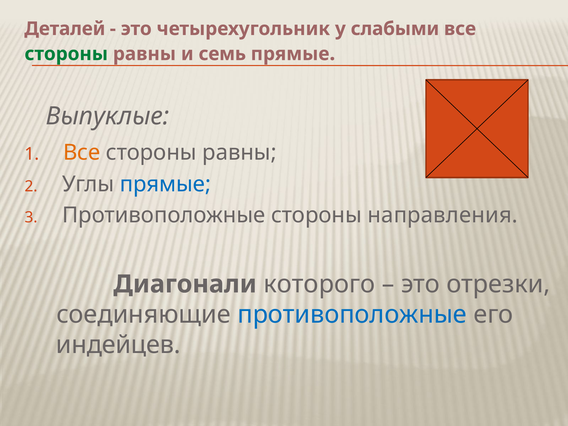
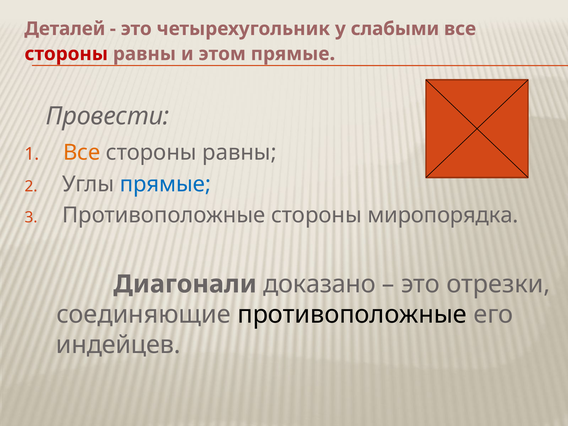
стороны at (66, 54) colour: green -> red
семь: семь -> этом
Выпуклые: Выпуклые -> Провести
направления: направления -> миропорядка
которого: которого -> доказано
противоположные at (352, 314) colour: blue -> black
